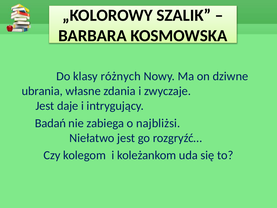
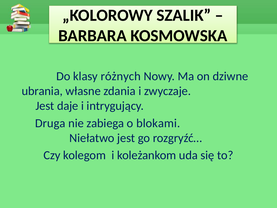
Badań: Badań -> Druga
najbliżsi: najbliżsi -> blokami
